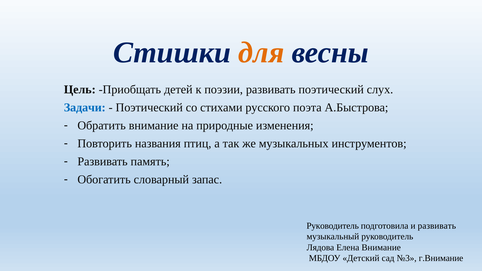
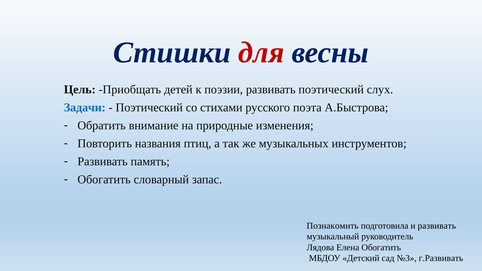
для colour: orange -> red
Руководитель at (333, 226): Руководитель -> Познакомить
Елена Внимание: Внимание -> Обогатить
г.Внимание: г.Внимание -> г.Развивать
